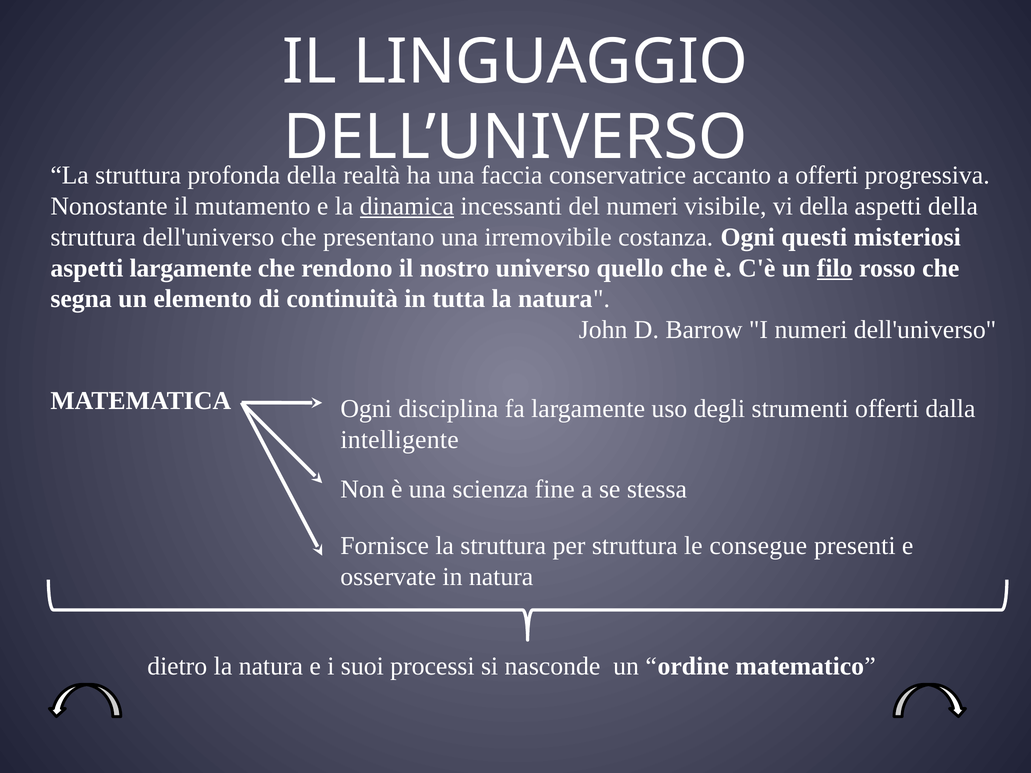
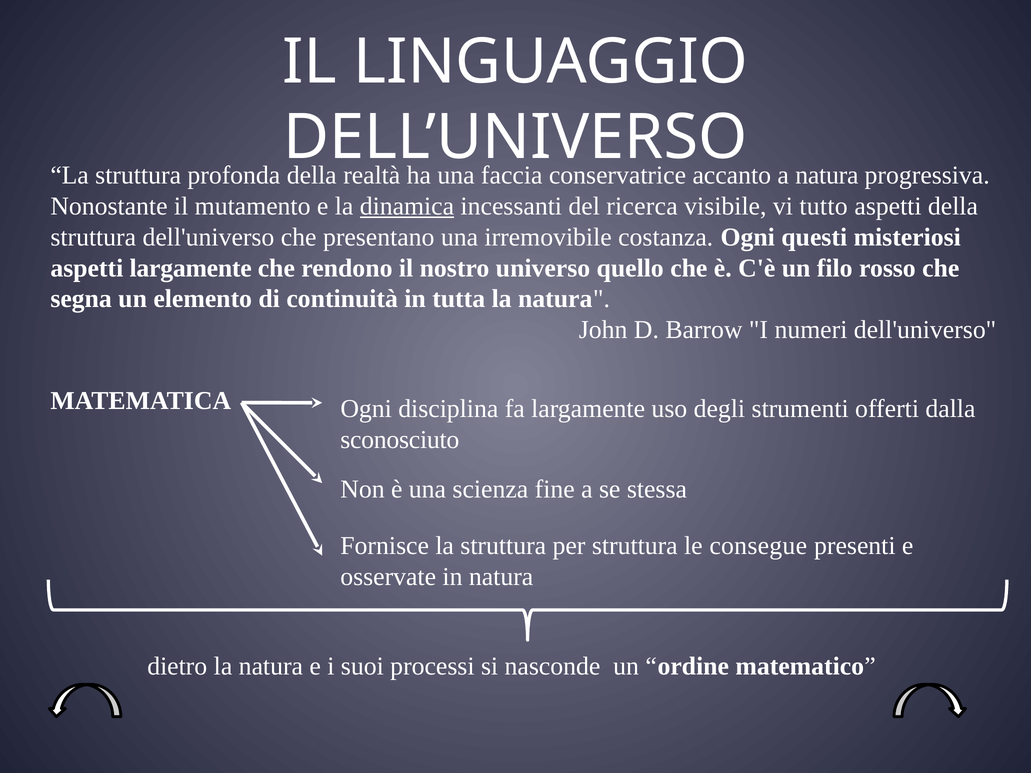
a offerti: offerti -> natura
del numeri: numeri -> ricerca
vi della: della -> tutto
filo underline: present -> none
intelligente: intelligente -> sconosciuto
